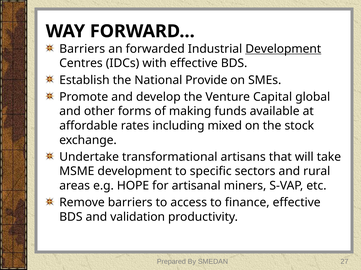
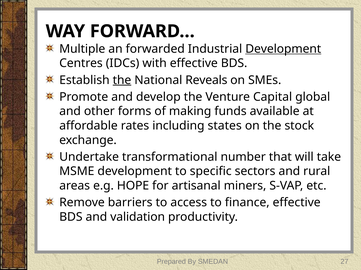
Barriers at (82, 49): Barriers -> Multiple
the at (122, 80) underline: none -> present
Provide: Provide -> Reveals
mixed: mixed -> states
artisans: artisans -> number
